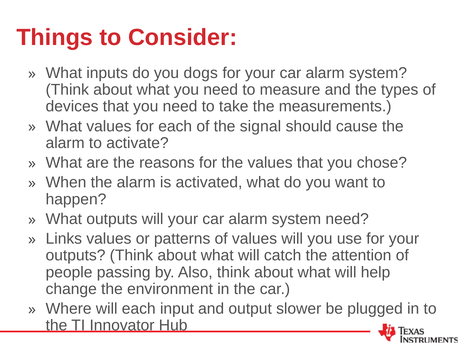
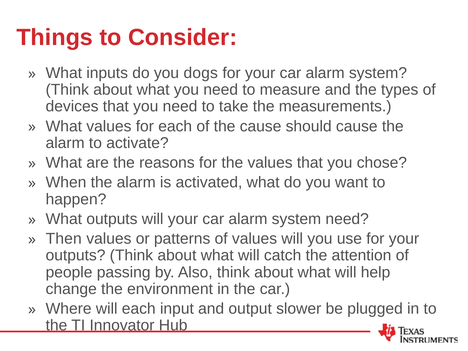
the signal: signal -> cause
Links: Links -> Then
